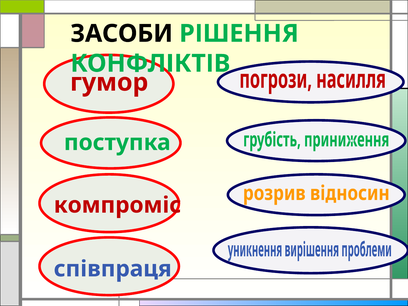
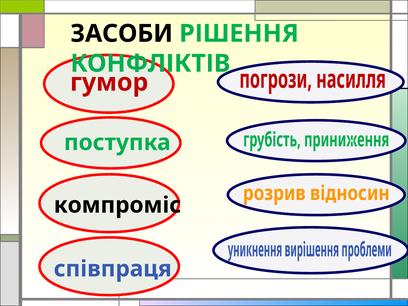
компроміс colour: red -> black
